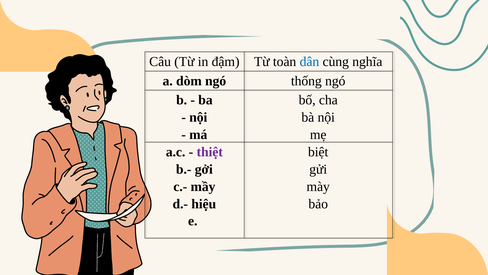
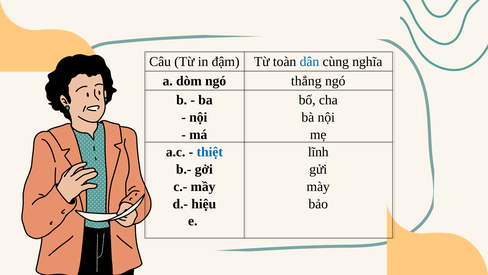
thống: thống -> thắng
thiệt colour: purple -> blue
biệt: biệt -> lĩnh
